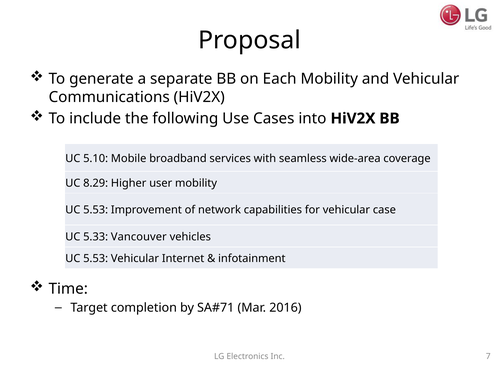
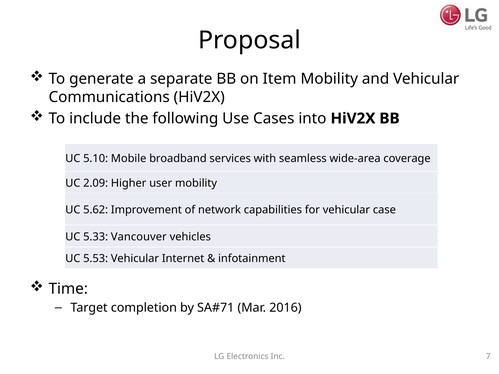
Each: Each -> Item
8.29: 8.29 -> 2.09
5.53 at (96, 210): 5.53 -> 5.62
